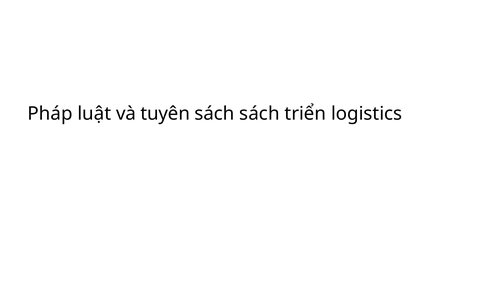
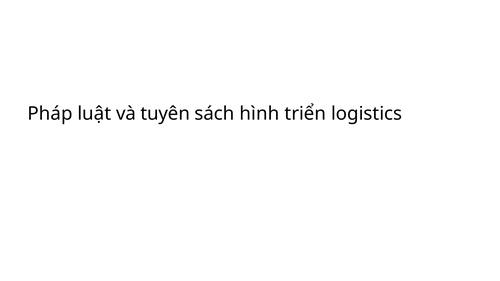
sách sách: sách -> hình
